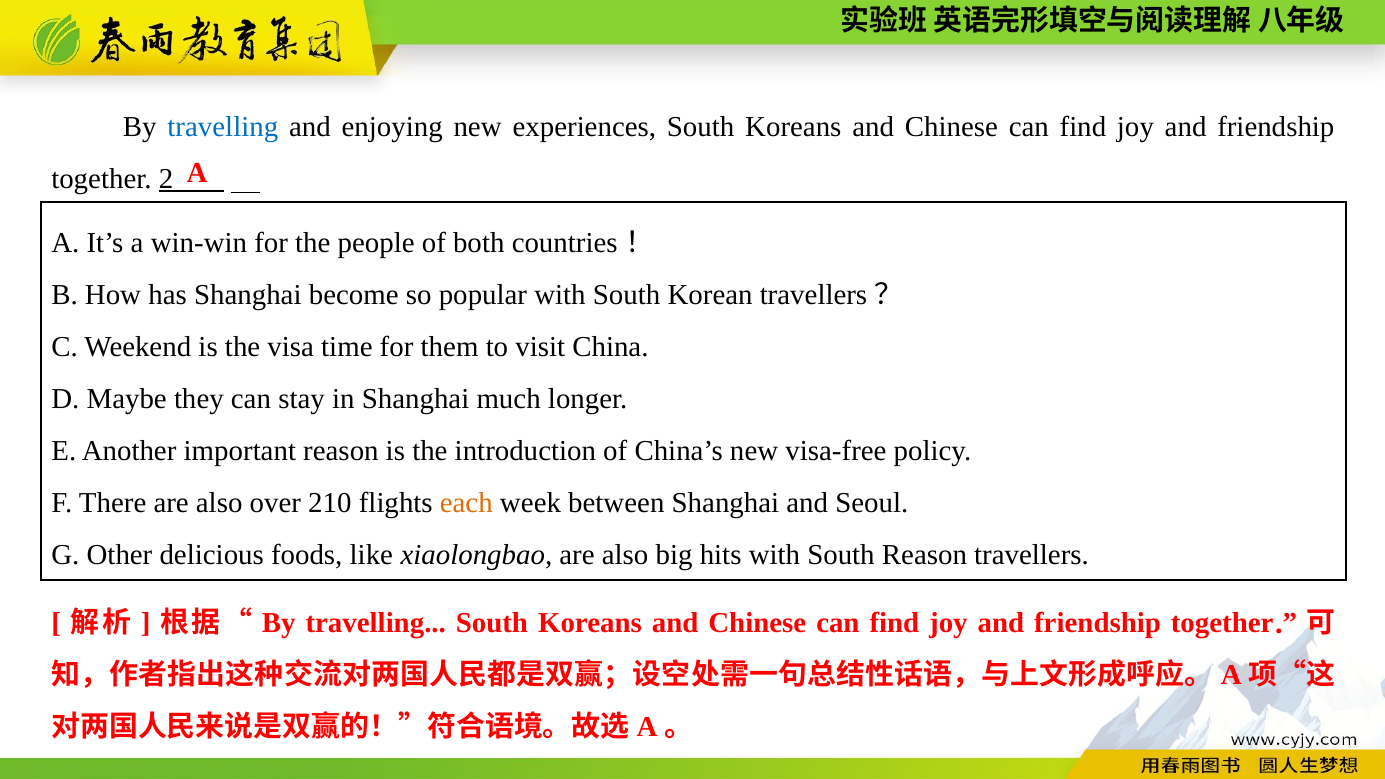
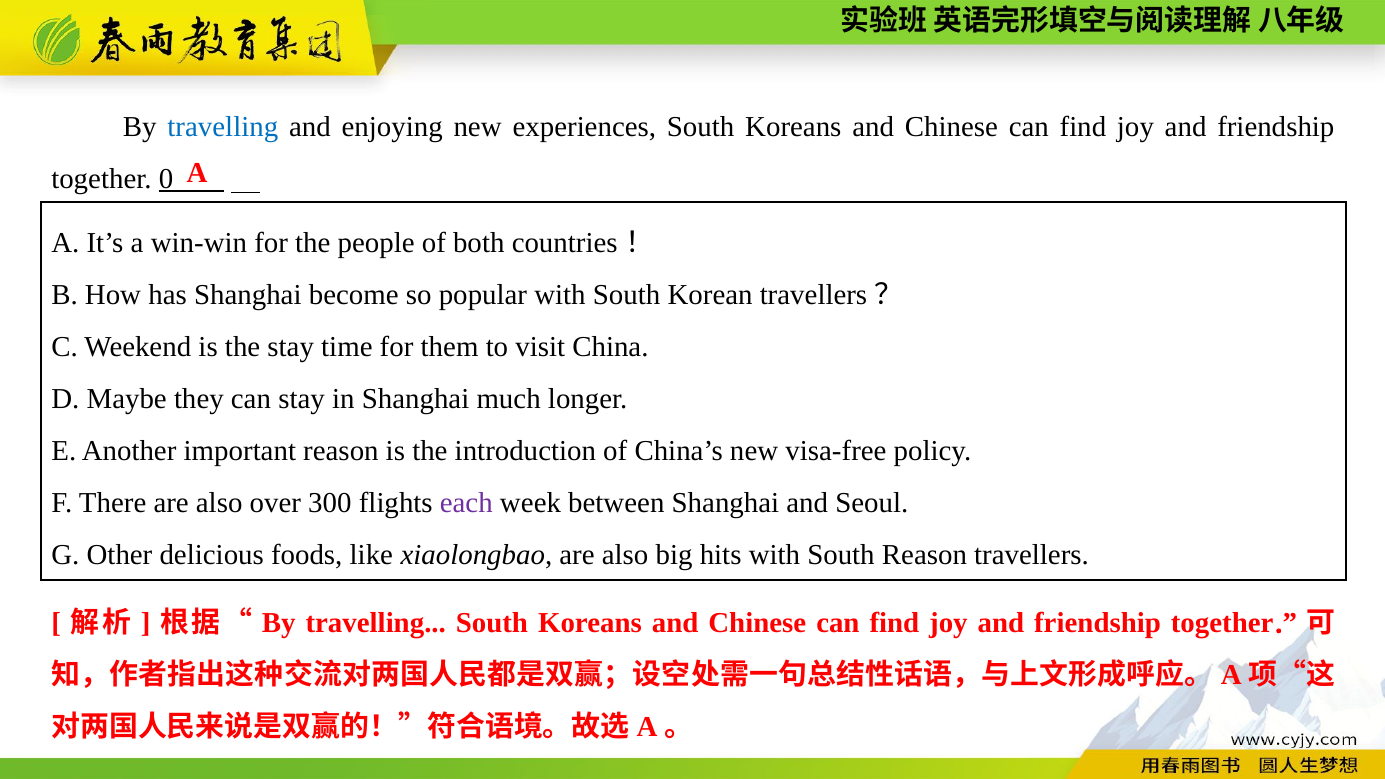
2: 2 -> 0
the visa: visa -> stay
210: 210 -> 300
each colour: orange -> purple
